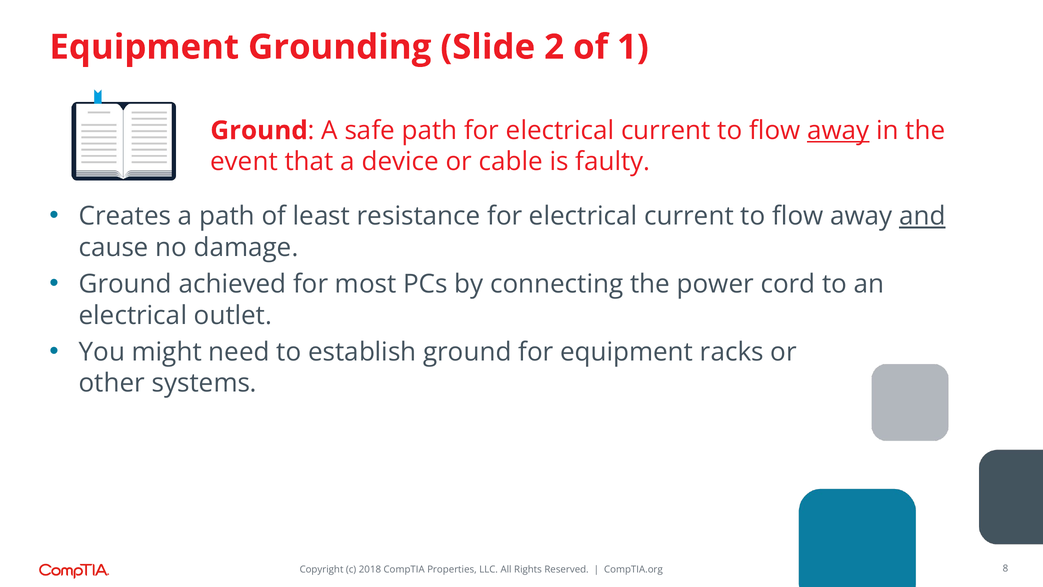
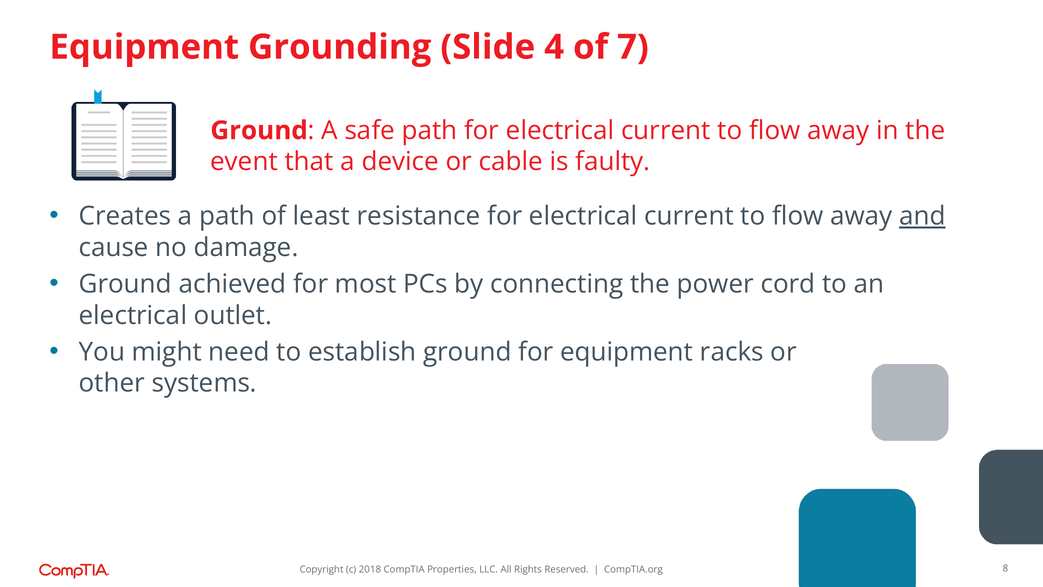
2: 2 -> 4
1: 1 -> 7
away at (838, 130) underline: present -> none
